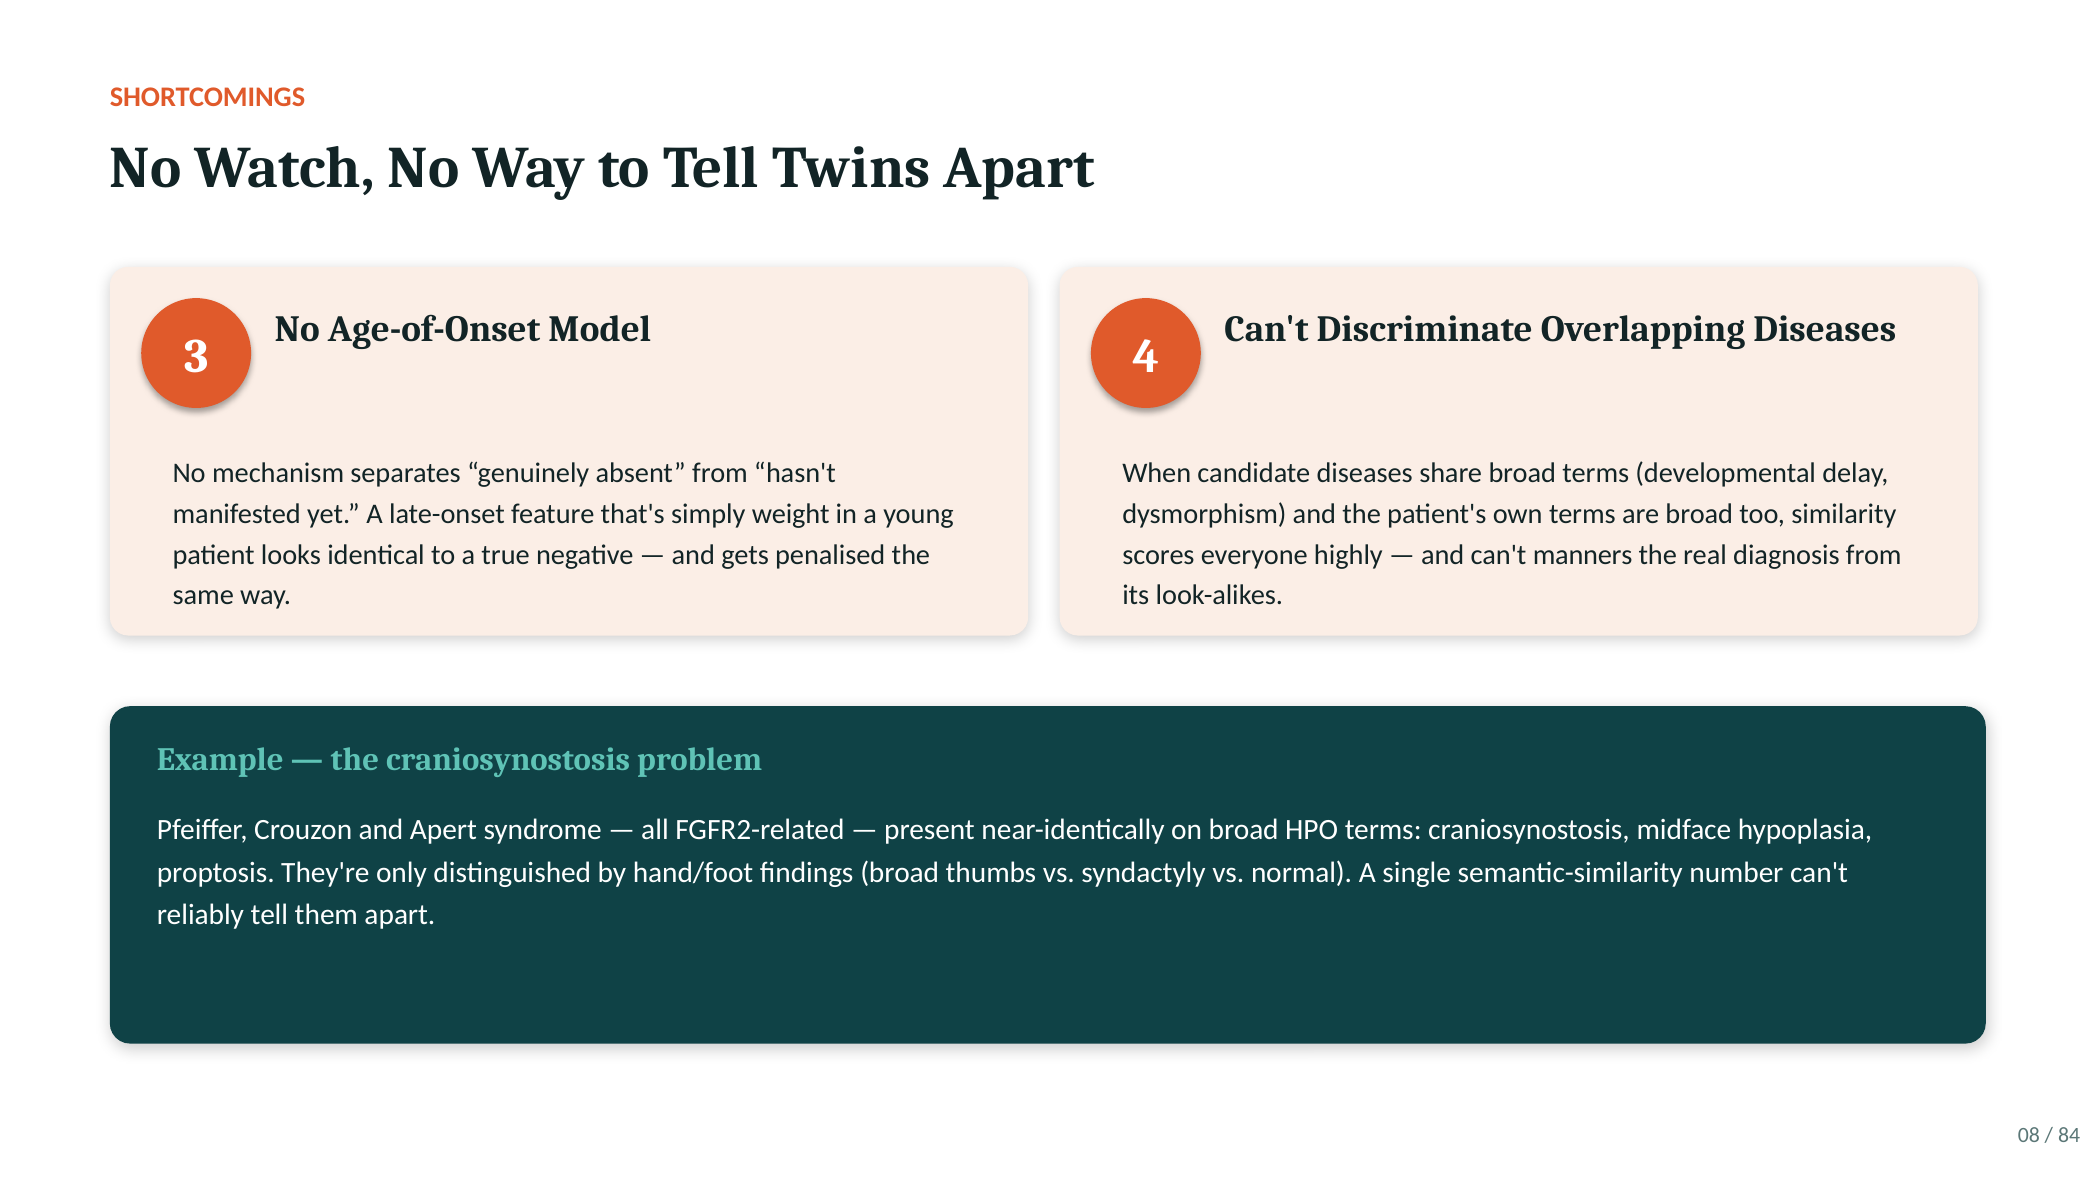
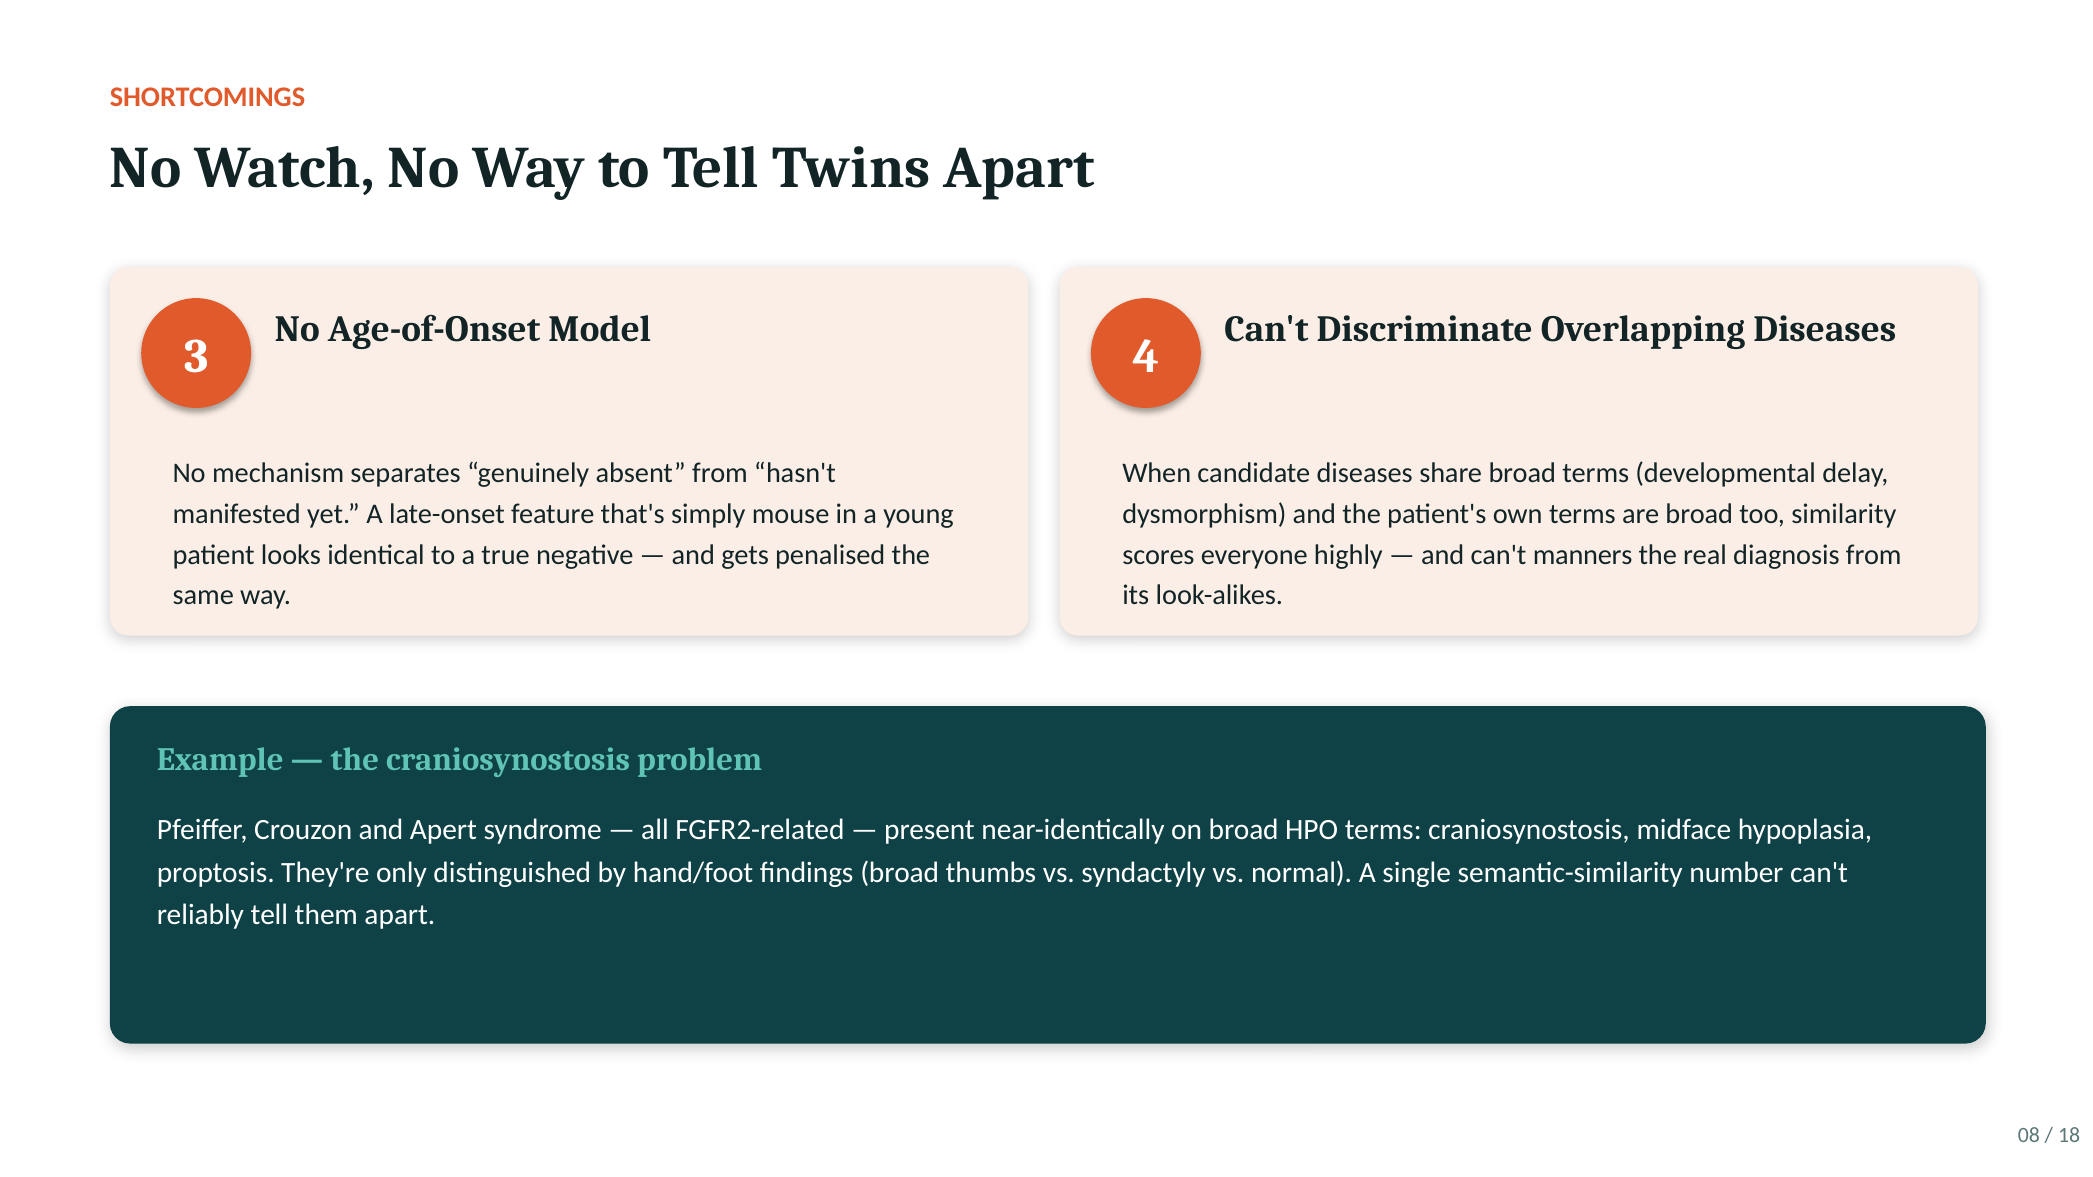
weight: weight -> mouse
84: 84 -> 18
